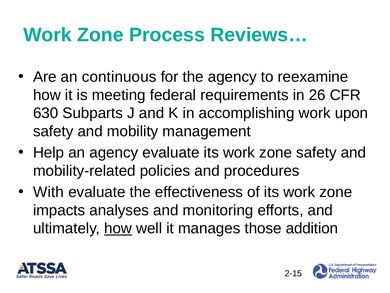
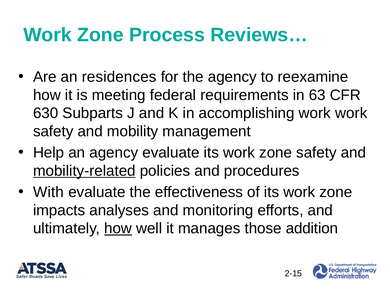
continuous: continuous -> residences
26: 26 -> 63
work upon: upon -> work
mobility-related underline: none -> present
